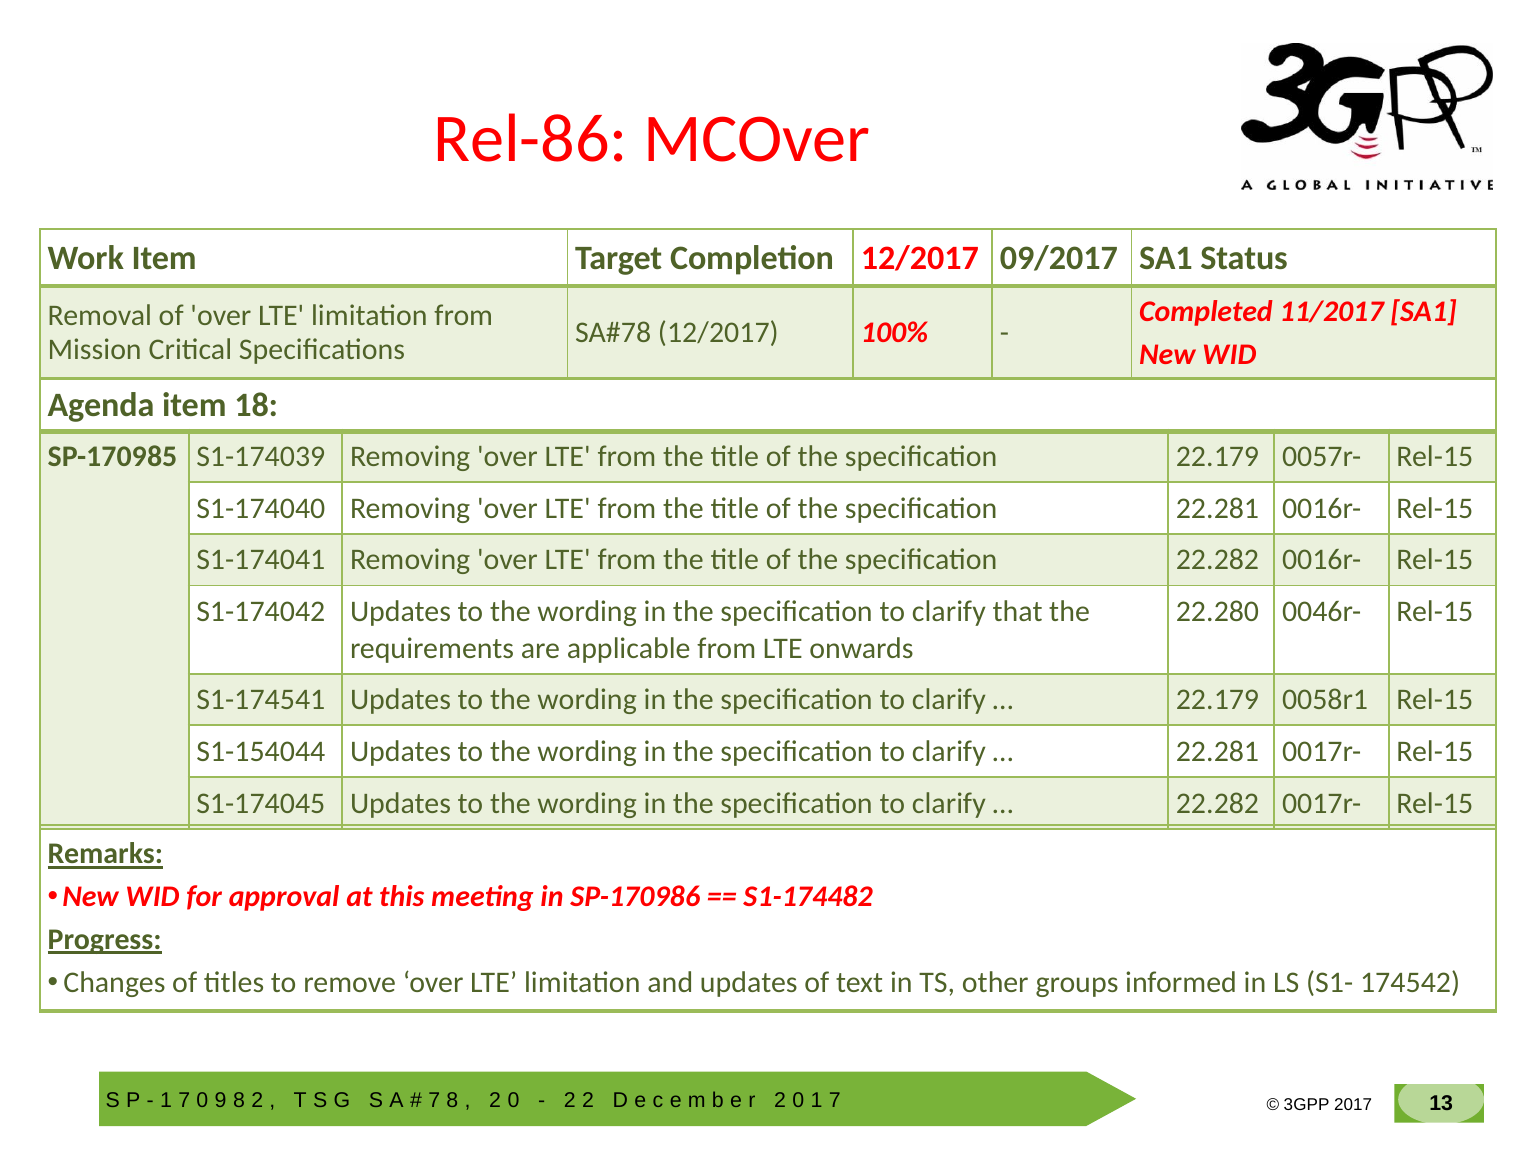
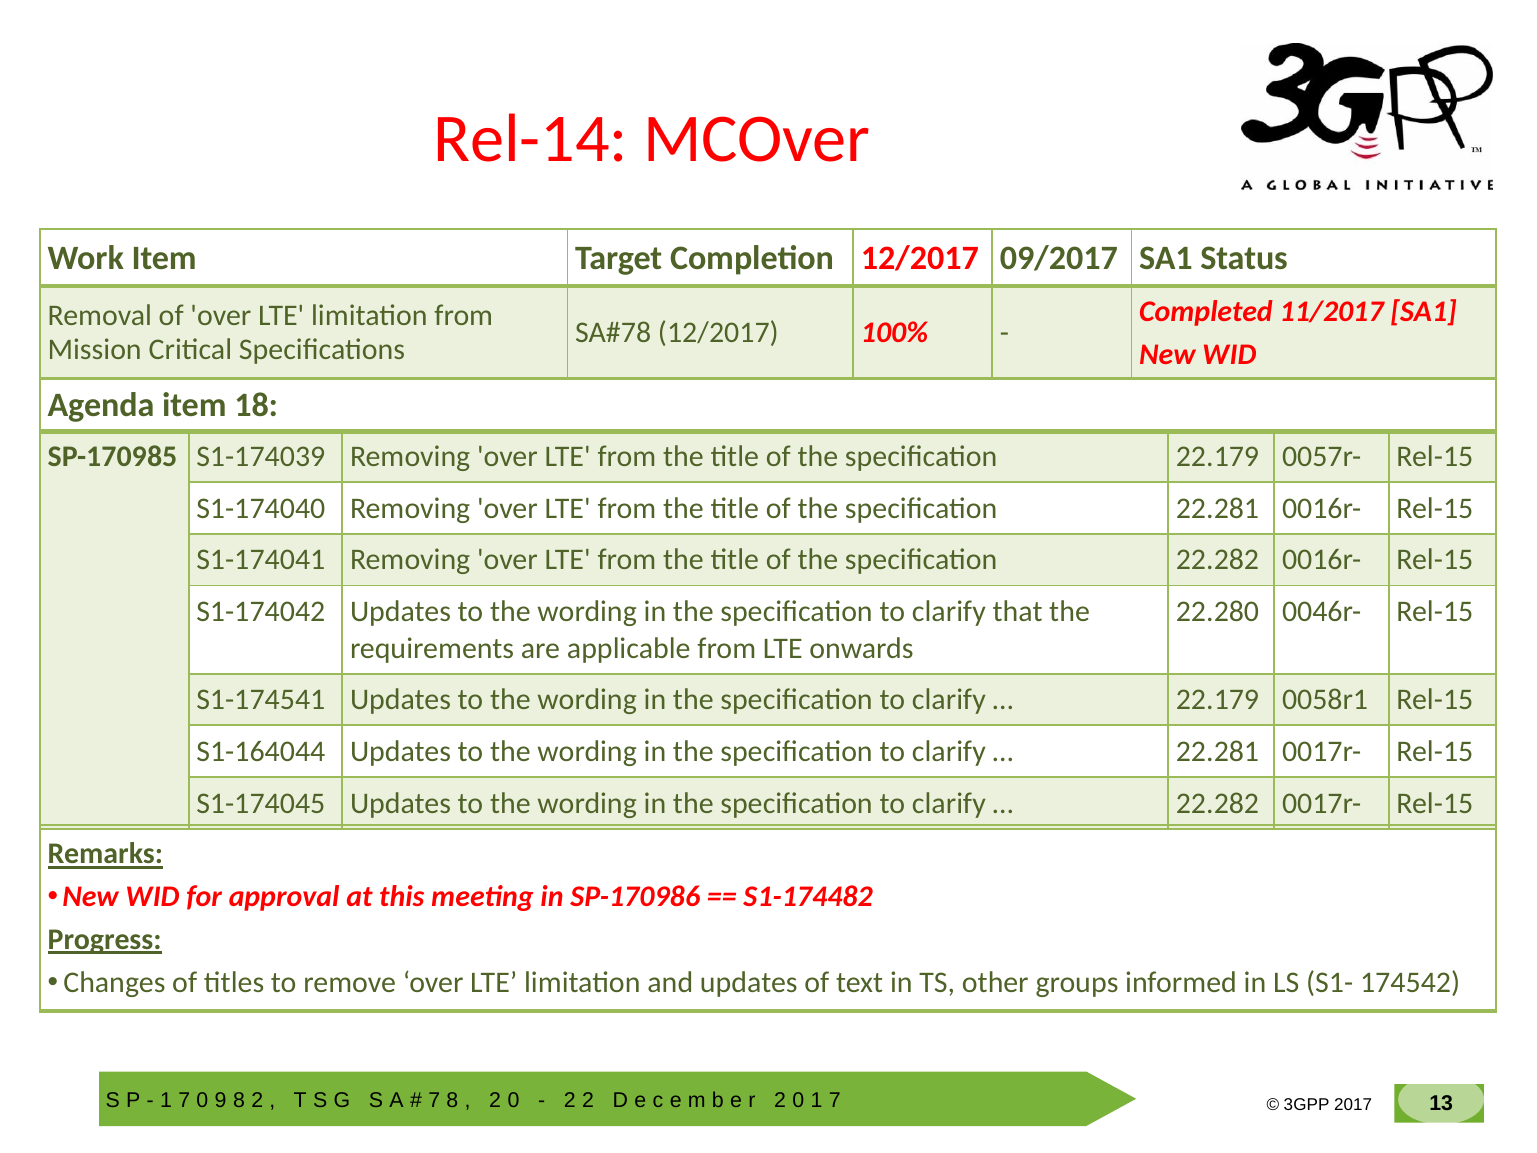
Rel-86: Rel-86 -> Rel-14
S1-154044: S1-154044 -> S1-164044
